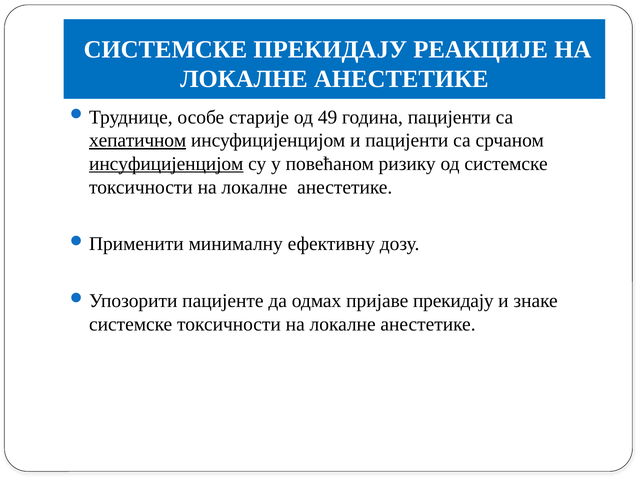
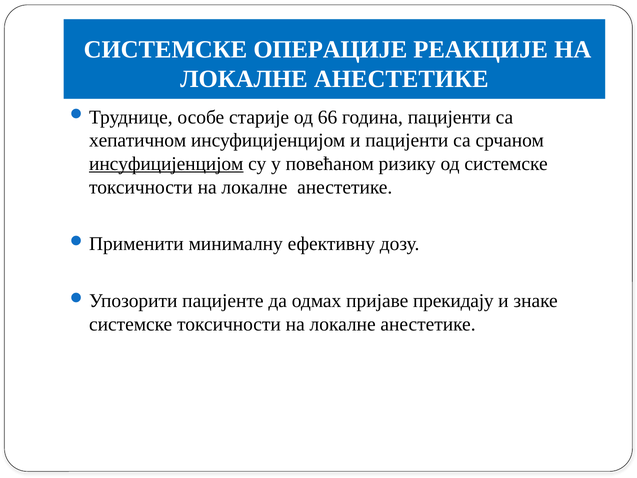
СИСТЕМСКЕ ПРЕКИДАЈУ: ПРЕКИДАЈУ -> ОПЕРАЦИЈЕ
49: 49 -> 66
хепатичном underline: present -> none
